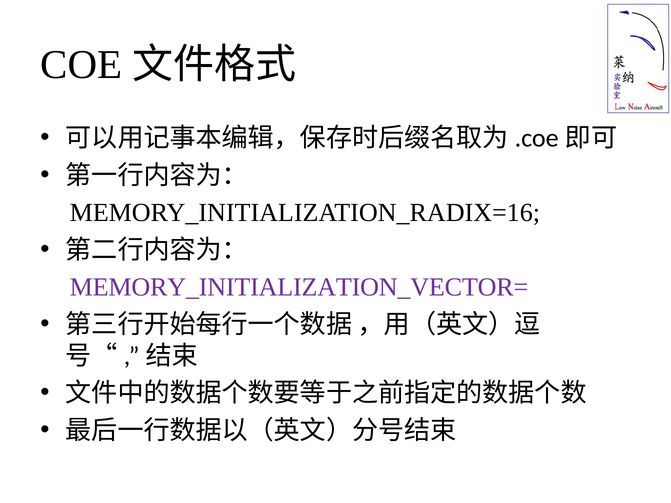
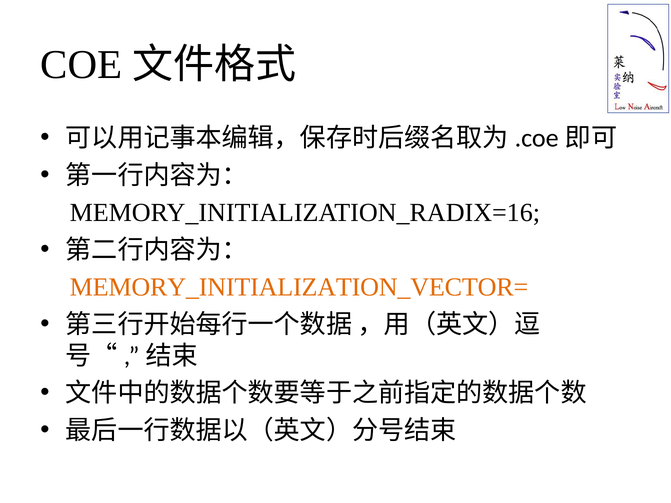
MEMORY_INITIALIZATION_VECTOR= colour: purple -> orange
